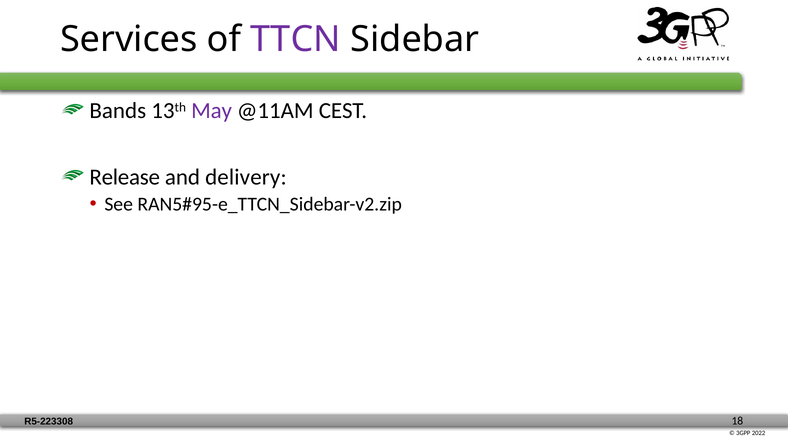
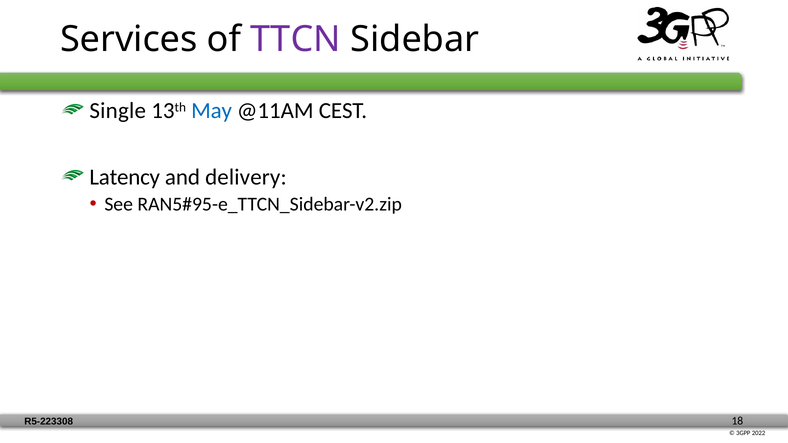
Bands: Bands -> Single
May colour: purple -> blue
Release: Release -> Latency
